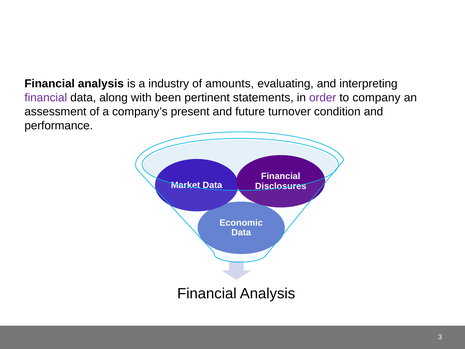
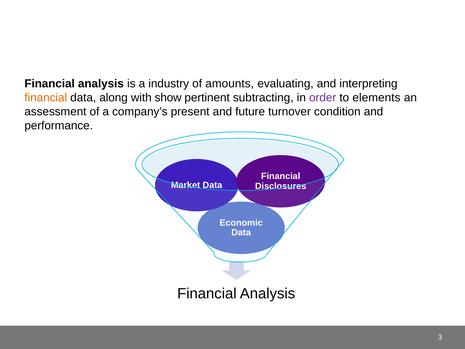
financial at (46, 98) colour: purple -> orange
been: been -> show
statements: statements -> subtracting
company: company -> elements
